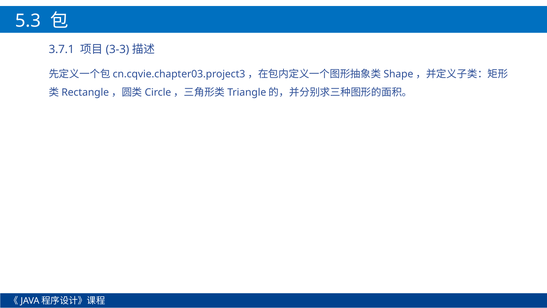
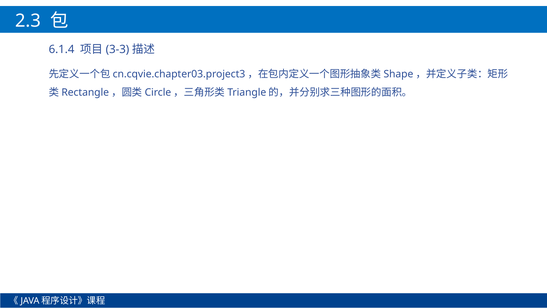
5.3: 5.3 -> 2.3
3.7.1: 3.7.1 -> 6.1.4
